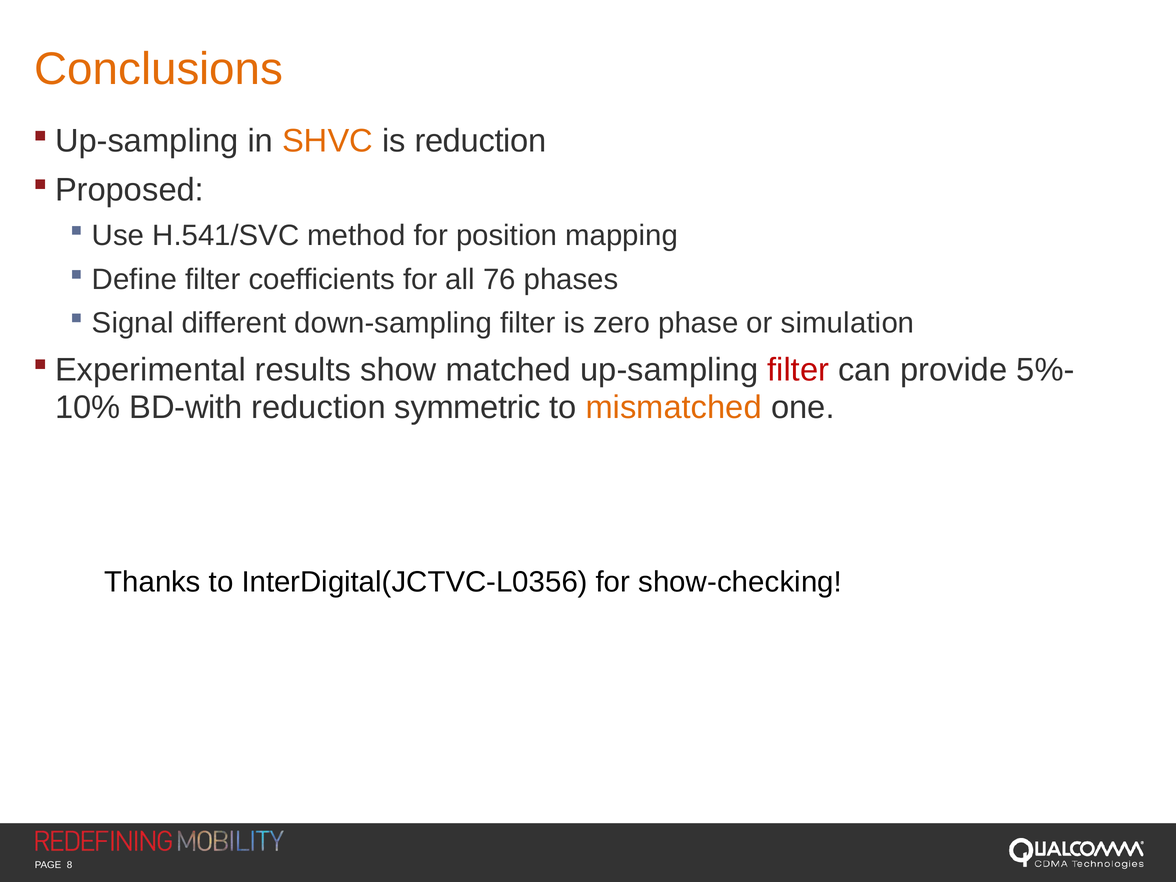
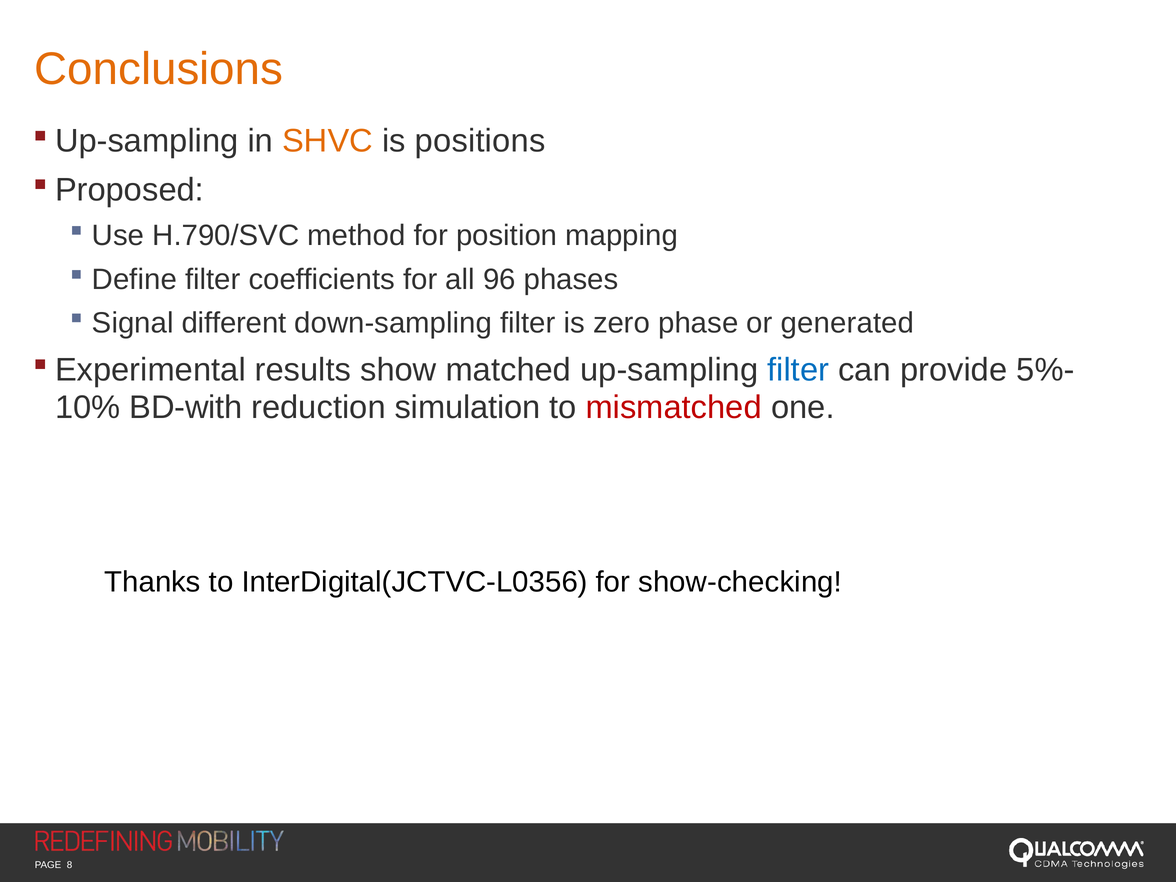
is reduction: reduction -> positions
H.541/SVC: H.541/SVC -> H.790/SVC
76: 76 -> 96
simulation: simulation -> generated
filter at (798, 370) colour: red -> blue
symmetric: symmetric -> simulation
mismatched colour: orange -> red
